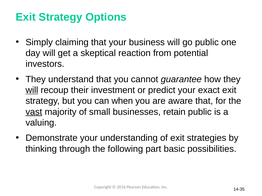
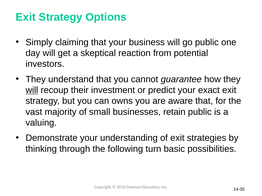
when: when -> owns
vast underline: present -> none
part: part -> turn
